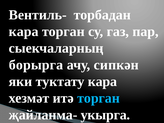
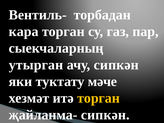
борырга: борырга -> утырган
туктату кара: кара -> мәче
торган at (98, 98) colour: light blue -> yellow
җайланма- укырга: укырга -> сипкән
